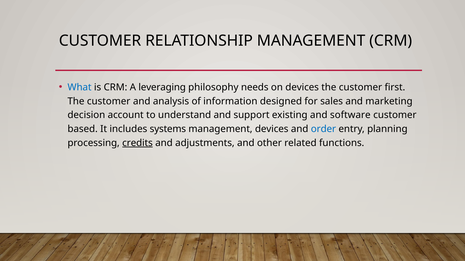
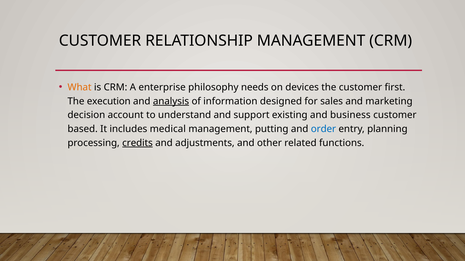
What colour: blue -> orange
leveraging: leveraging -> enterprise
customer at (109, 101): customer -> execution
analysis underline: none -> present
software: software -> business
systems: systems -> medical
management devices: devices -> putting
